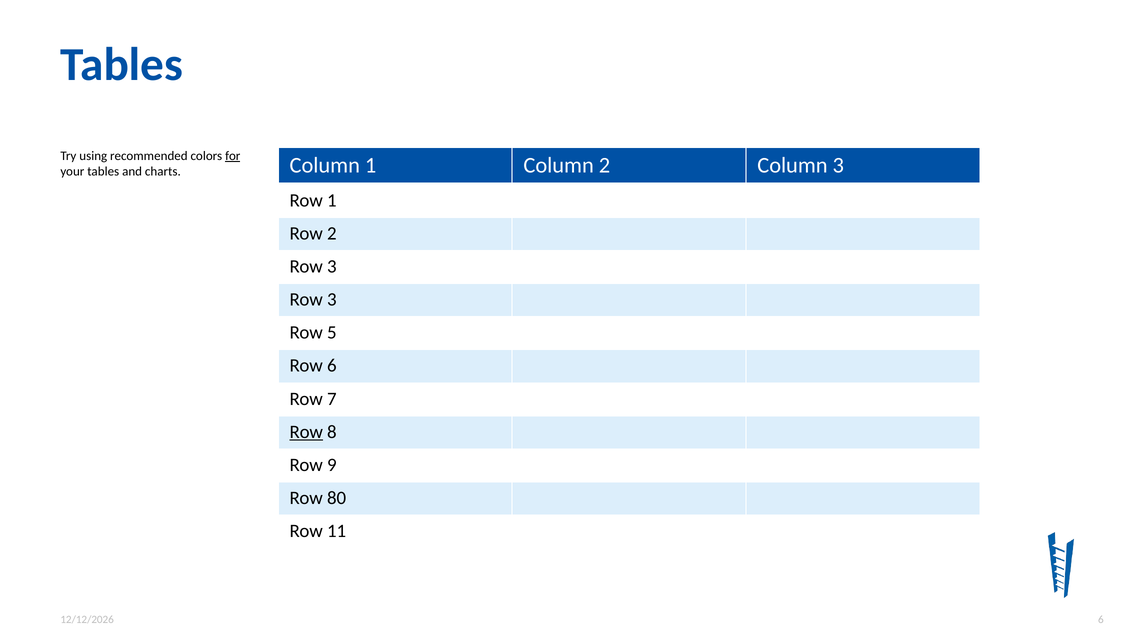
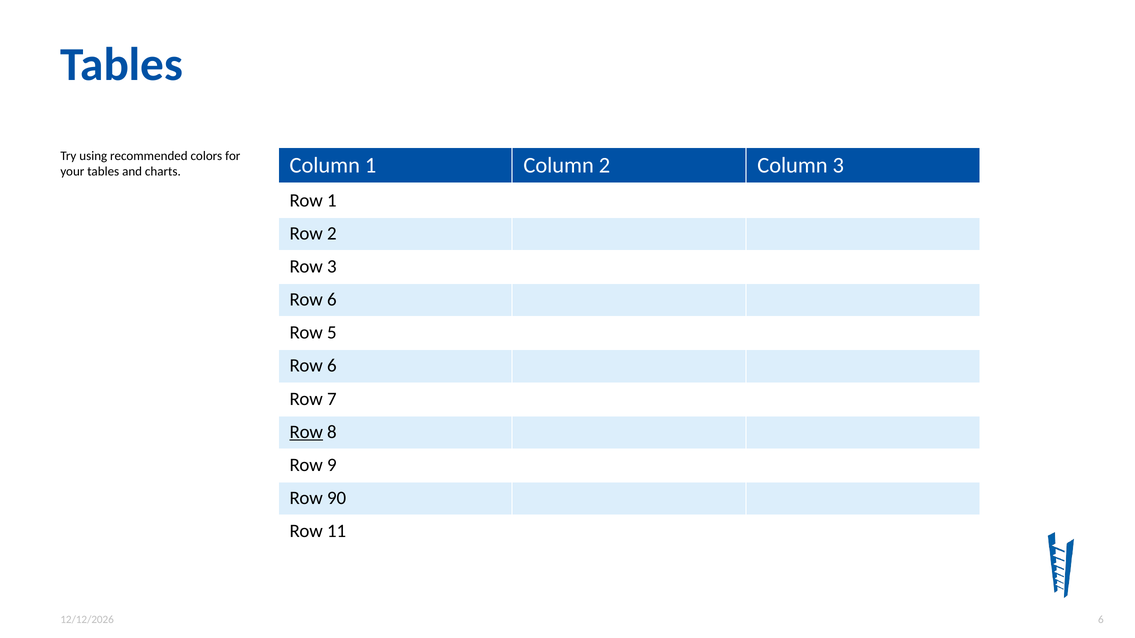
for underline: present -> none
3 at (332, 300): 3 -> 6
80: 80 -> 90
